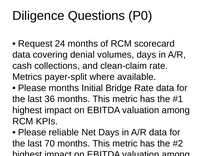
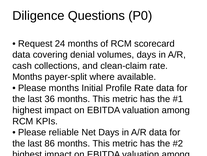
Metrics at (27, 77): Metrics -> Months
Bridge: Bridge -> Profile
70: 70 -> 86
